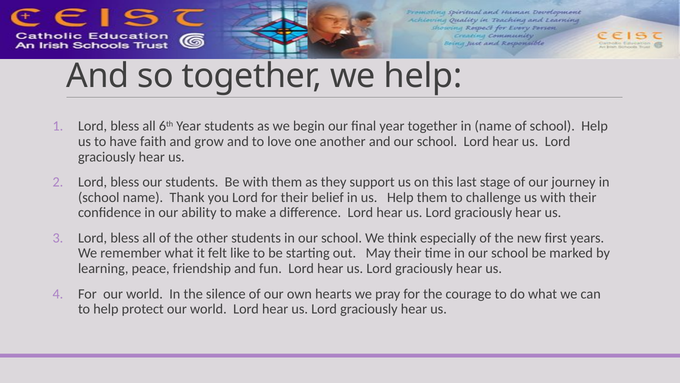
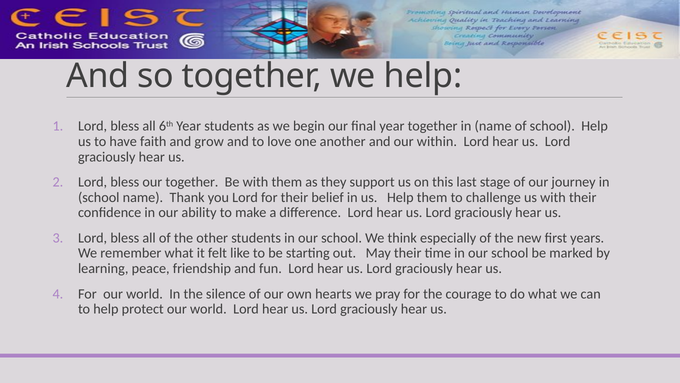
and our school: school -> within
our students: students -> together
